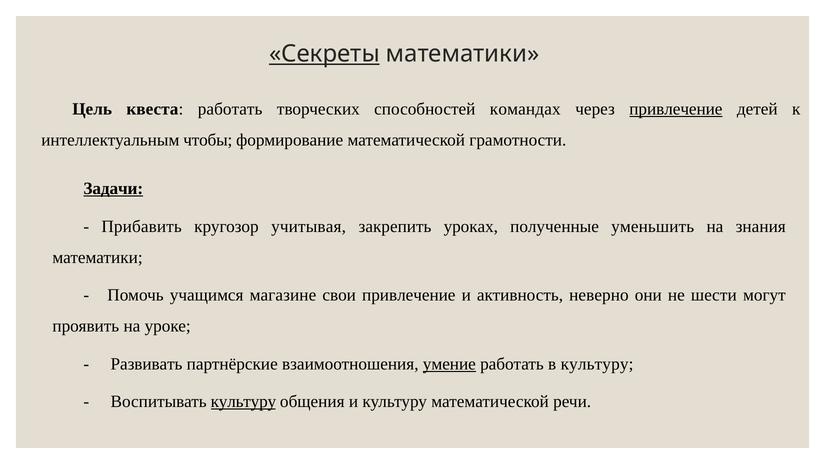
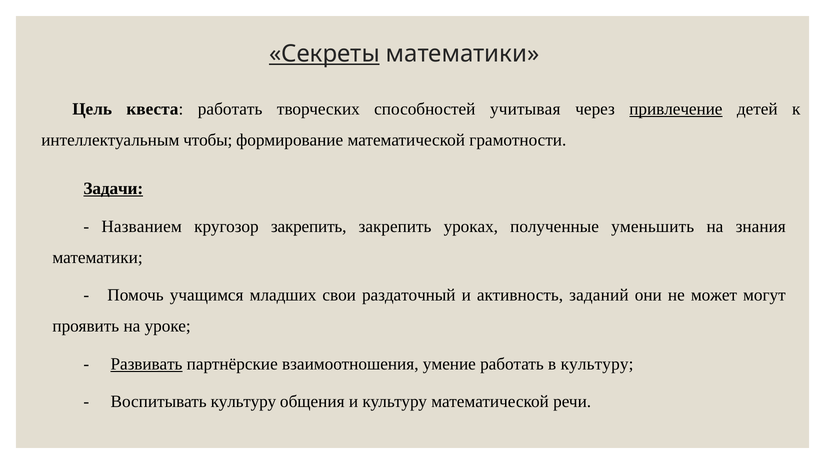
командах: командах -> учитывая
Прибавить: Прибавить -> Названием
кругозор учитывая: учитывая -> закрепить
магазине: магазине -> младших
свои привлечение: привлечение -> раздаточный
неверно: неверно -> заданий
шести: шести -> может
Развивать underline: none -> present
умение underline: present -> none
культуру at (243, 402) underline: present -> none
